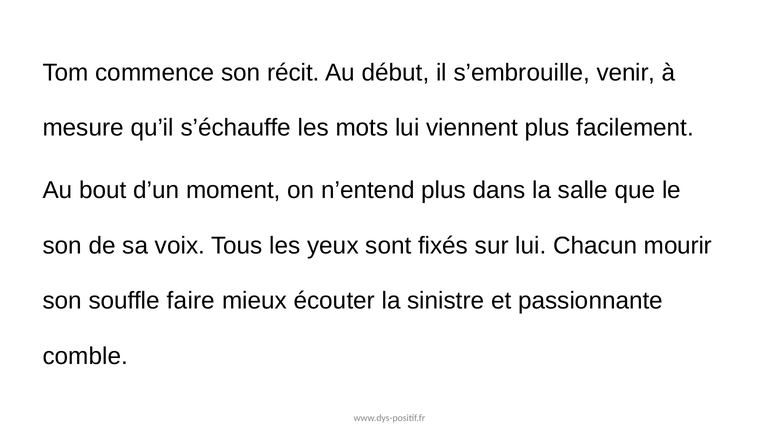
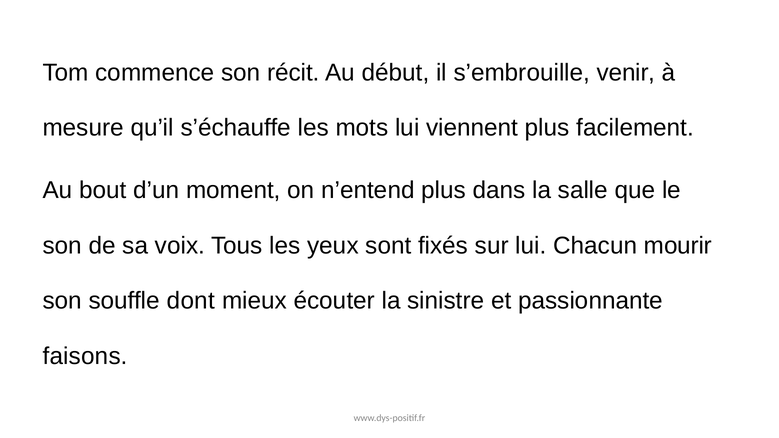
faire: faire -> dont
comble: comble -> faisons
